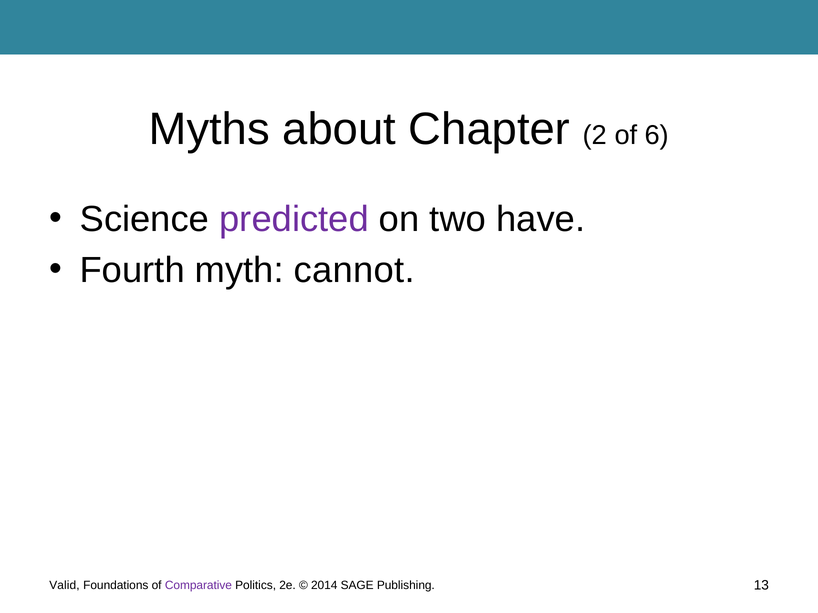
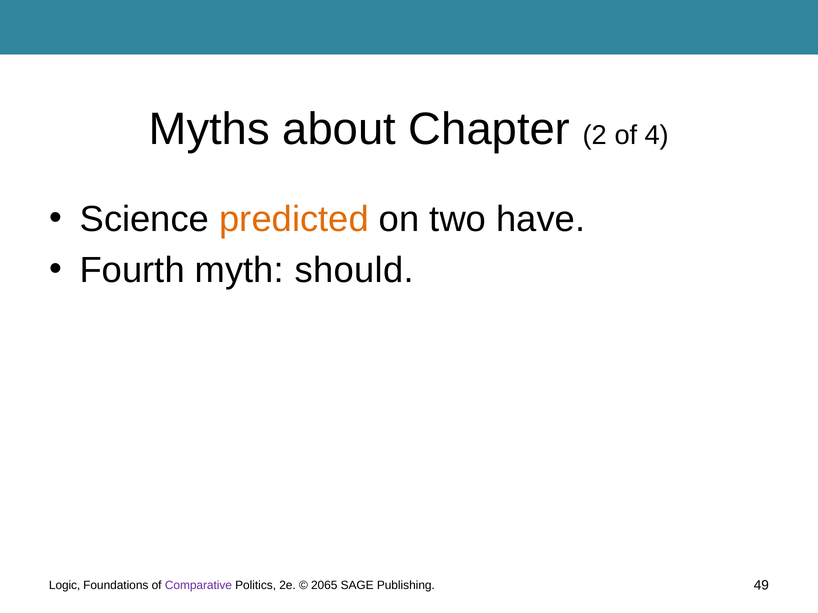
6: 6 -> 4
predicted colour: purple -> orange
cannot: cannot -> should
Valid: Valid -> Logic
2014: 2014 -> 2065
13: 13 -> 49
